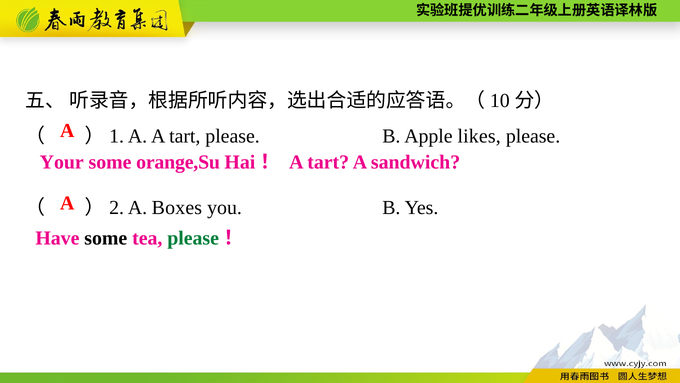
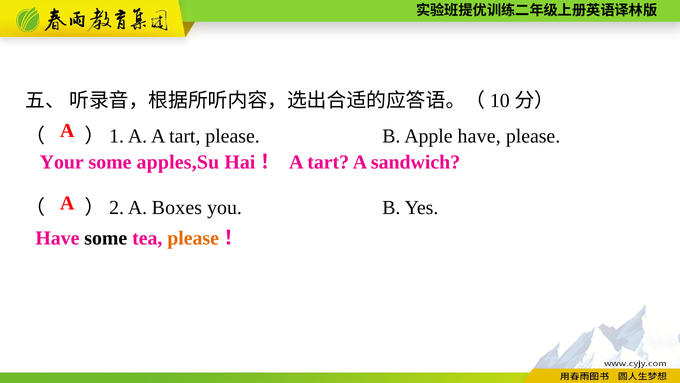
Apple likes: likes -> have
orange,Su: orange,Su -> apples,Su
please at (193, 238) colour: green -> orange
